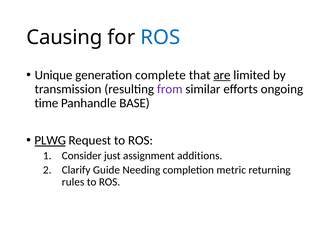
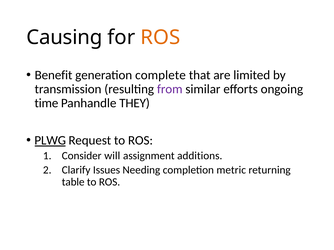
ROS at (160, 37) colour: blue -> orange
Unique: Unique -> Benefit
are underline: present -> none
BASE: BASE -> THEY
just: just -> will
Guide: Guide -> Issues
rules: rules -> table
